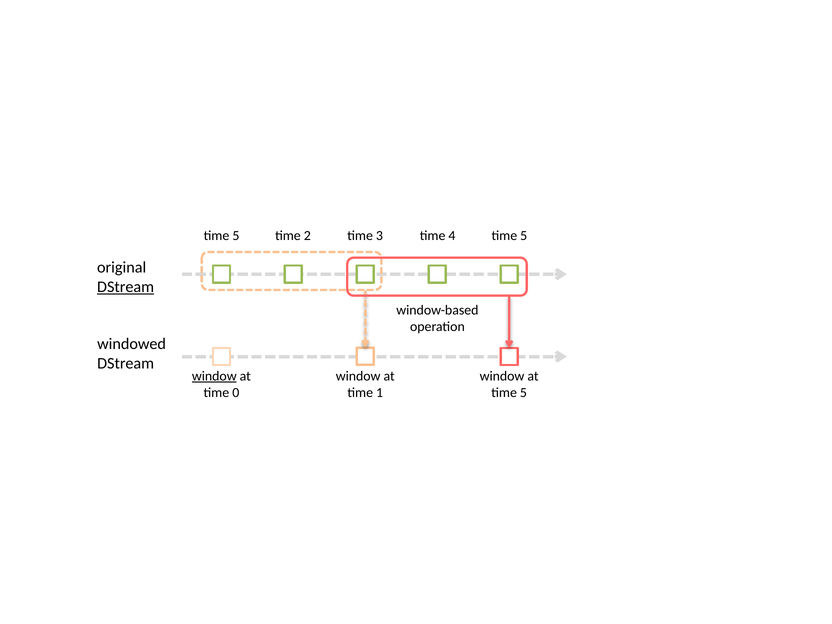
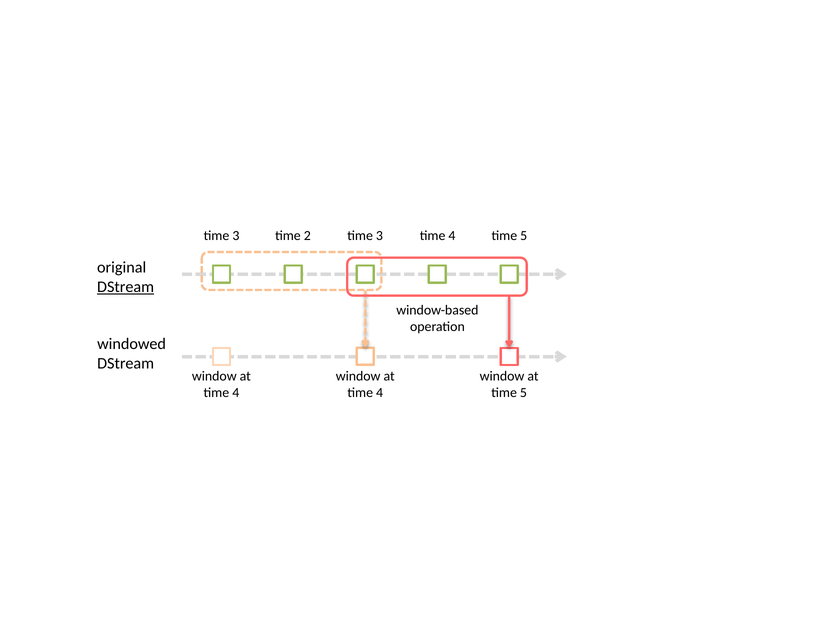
5 at (236, 236): 5 -> 3
window at (214, 376) underline: present -> none
0 at (236, 393): 0 -> 4
1 at (380, 393): 1 -> 4
